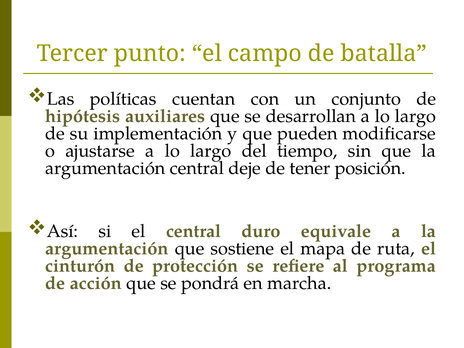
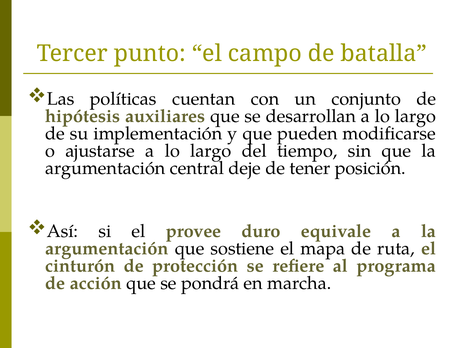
el central: central -> provee
